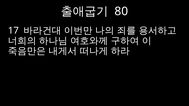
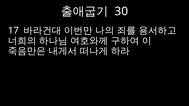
80: 80 -> 30
